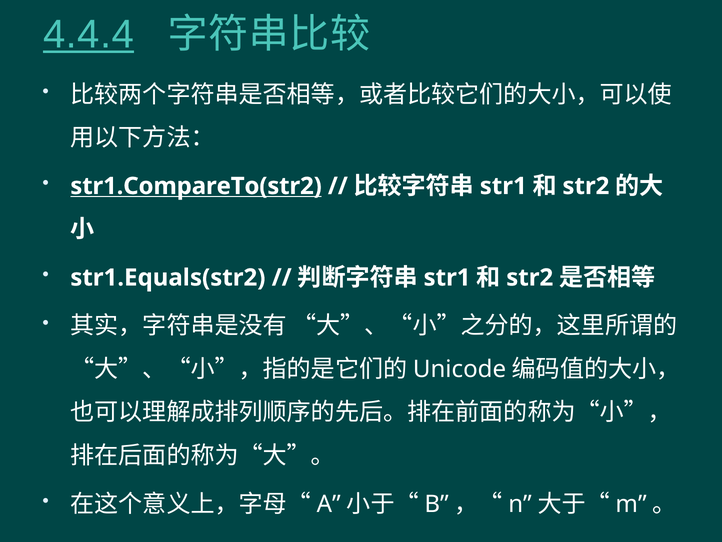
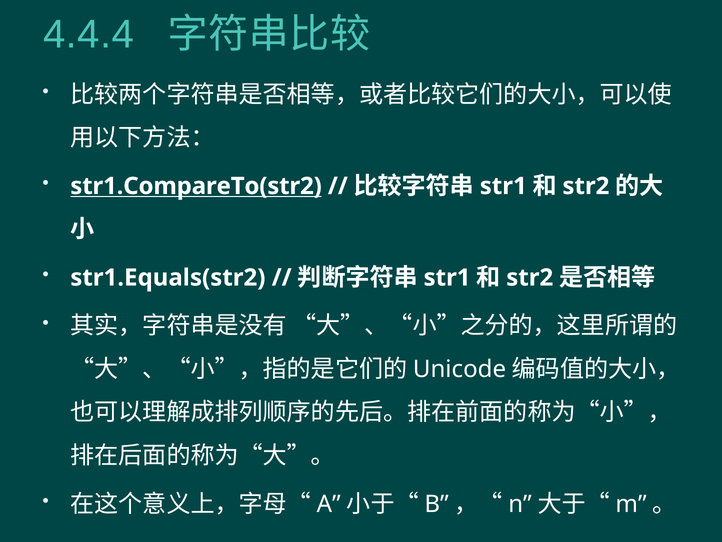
4.4.4 underline: present -> none
